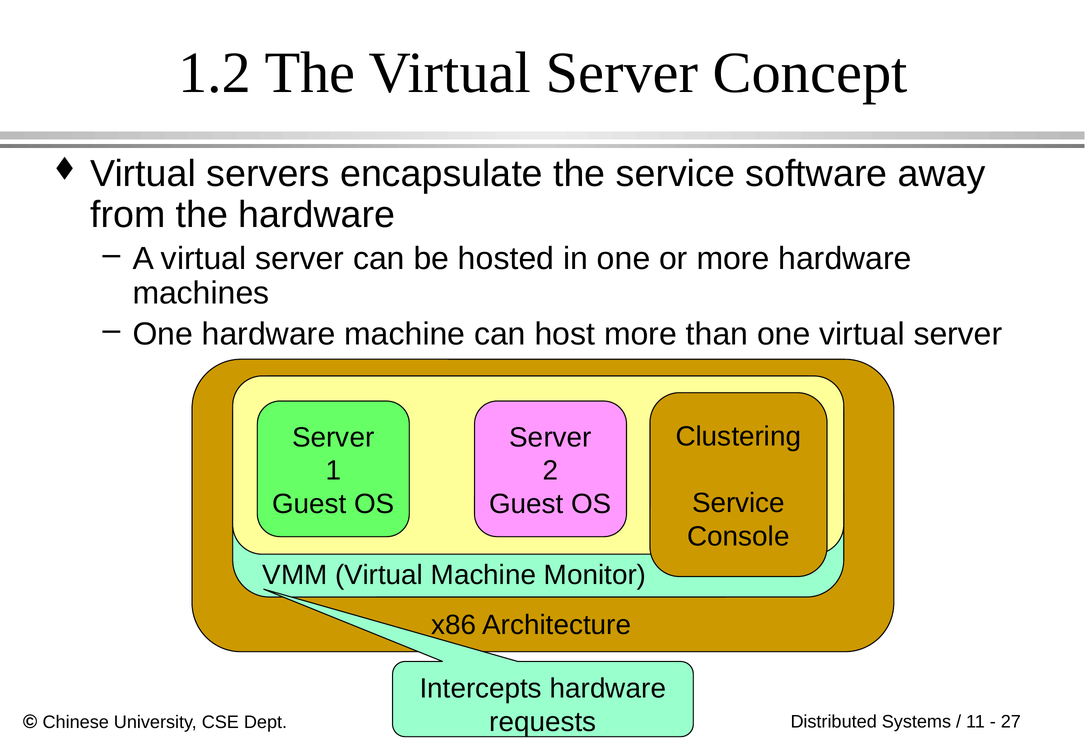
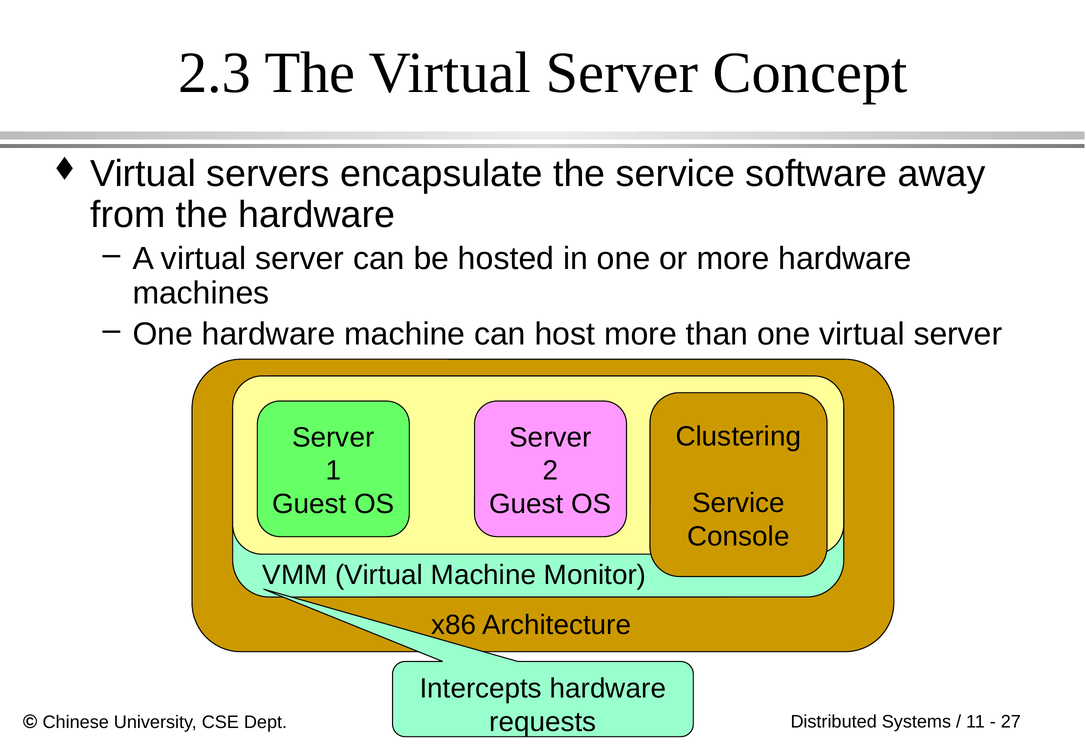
1.2: 1.2 -> 2.3
